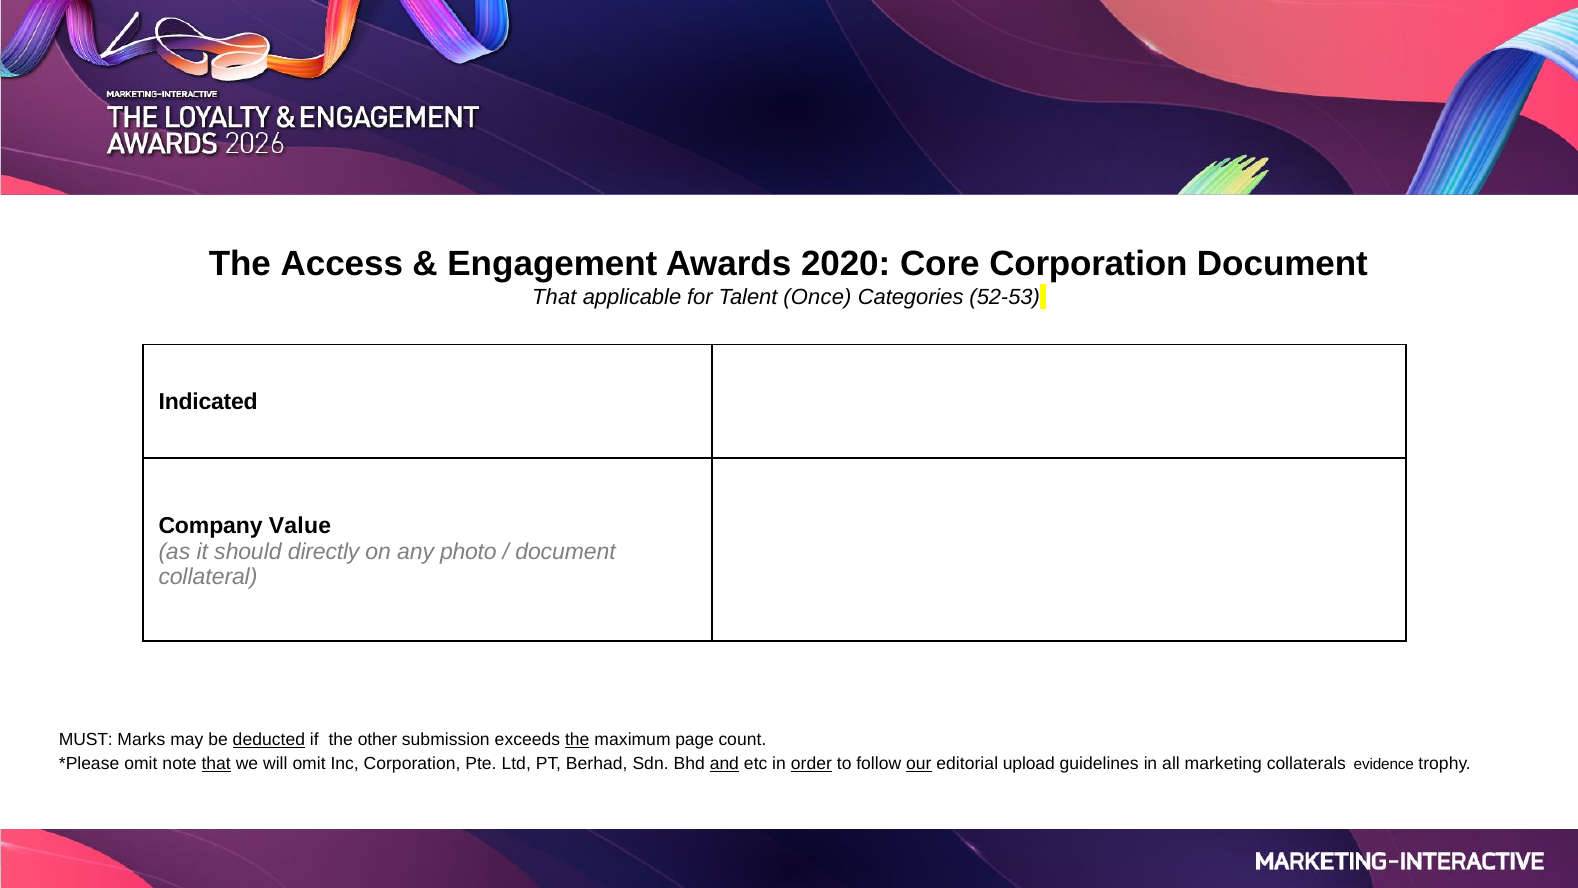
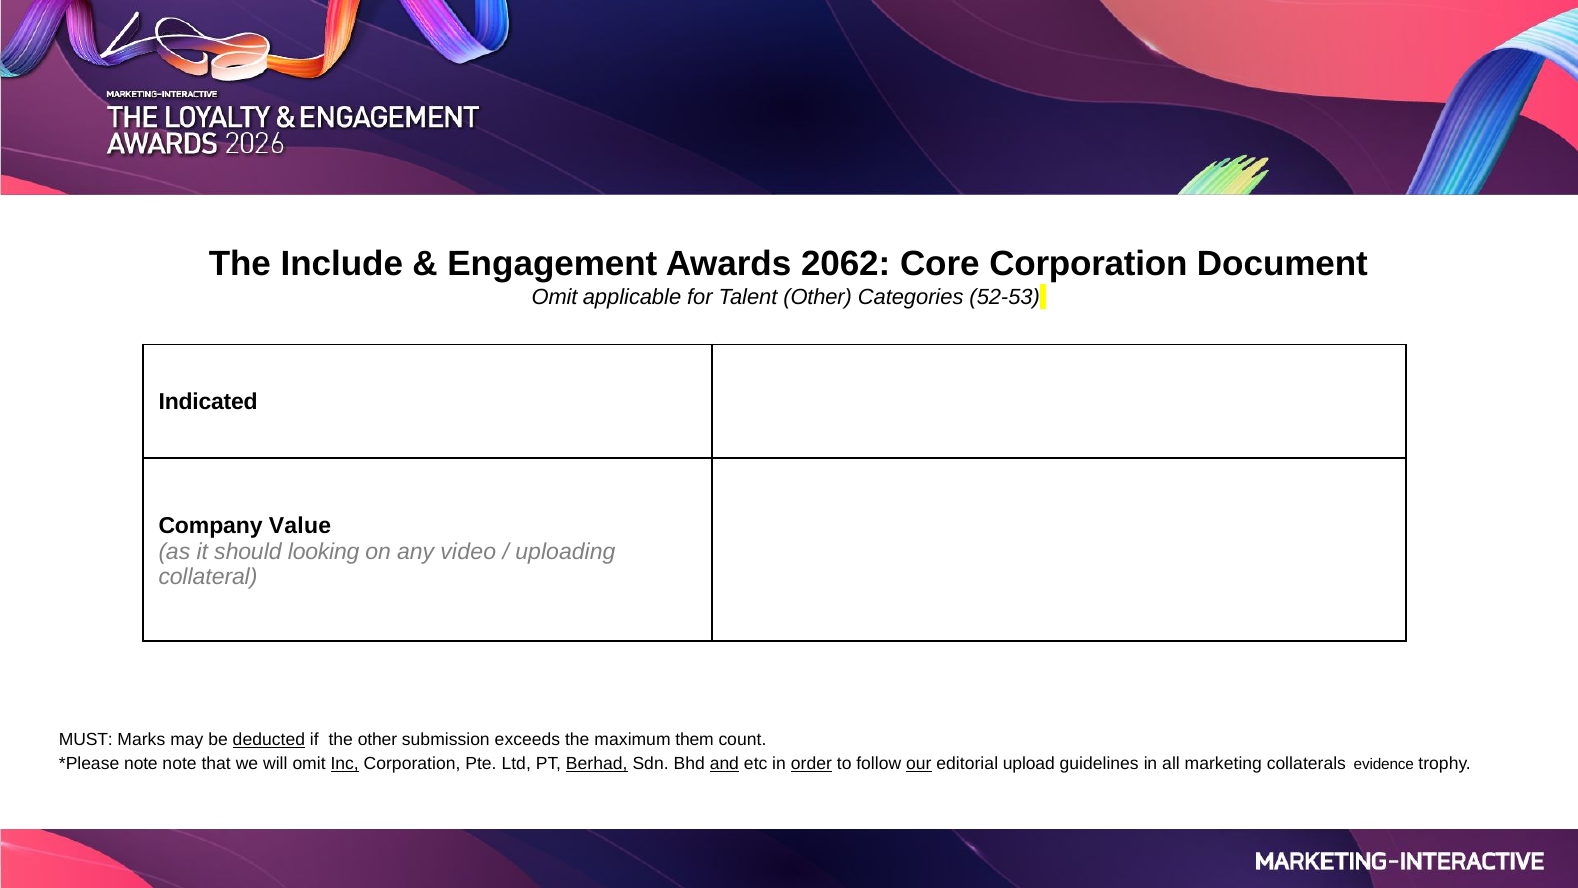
Access: Access -> Include
2020: 2020 -> 2062
That at (554, 297): That -> Omit
Talent Once: Once -> Other
directly: directly -> looking
photo: photo -> video
document at (565, 552): document -> uploading
the at (577, 740) underline: present -> none
page: page -> them
omit at (141, 764): omit -> note
that at (216, 764) underline: present -> none
Inc underline: none -> present
Berhad underline: none -> present
